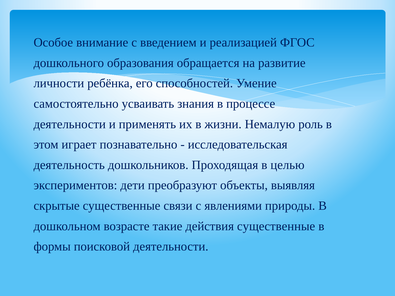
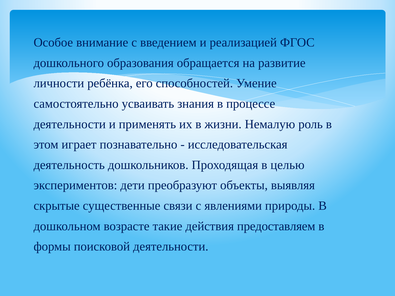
действия существенные: существенные -> предоставляем
